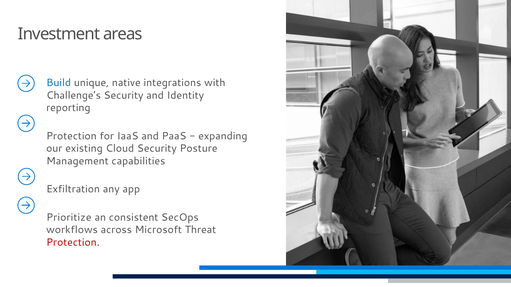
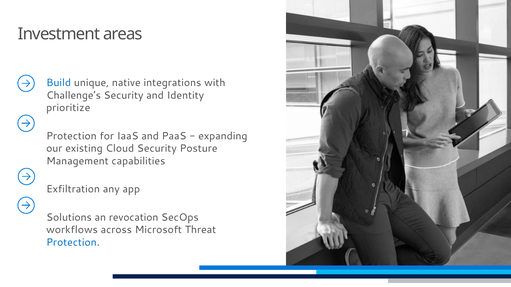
reporting: reporting -> prioritize
Prioritize: Prioritize -> Solutions
consistent: consistent -> revocation
Protection at (73, 243) colour: red -> blue
